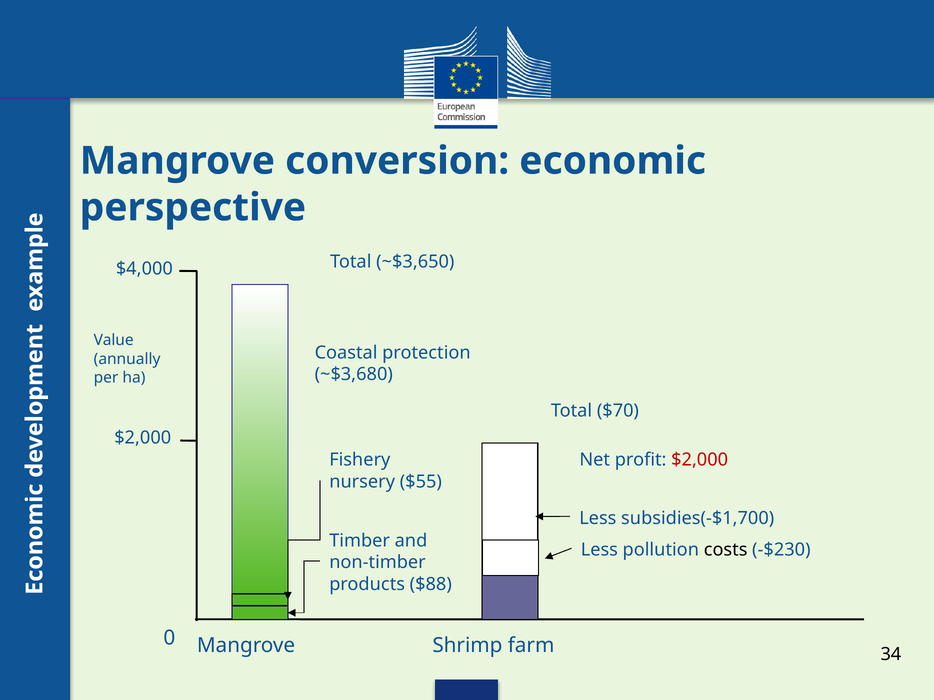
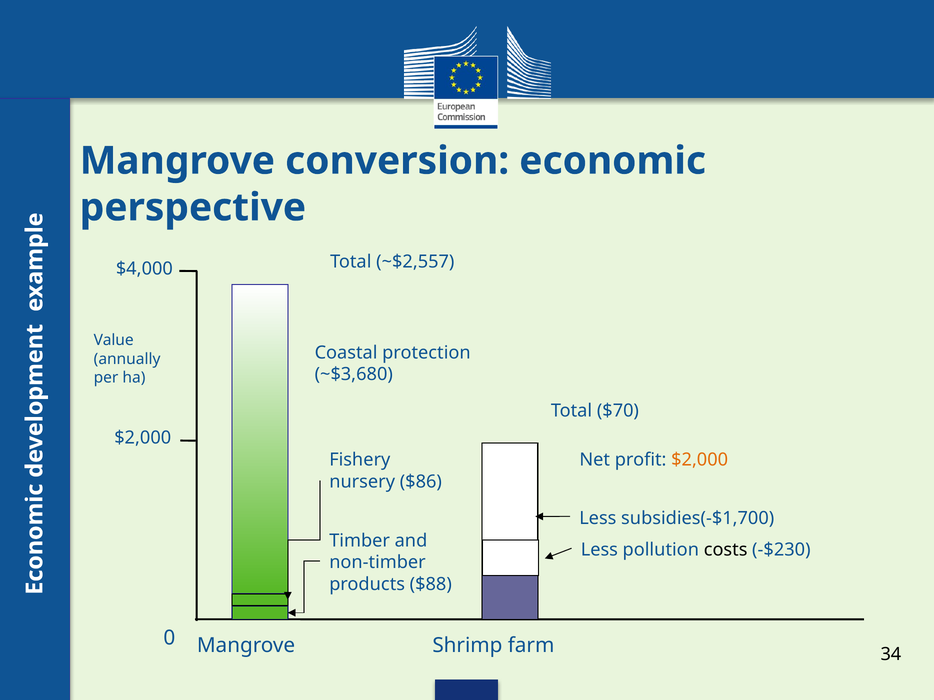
~$3,650: ~$3,650 -> ~$2,557
$2,000 at (700, 460) colour: red -> orange
$55: $55 -> $86
